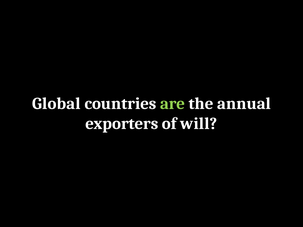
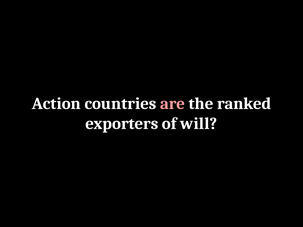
Global: Global -> Action
are colour: light green -> pink
annual: annual -> ranked
